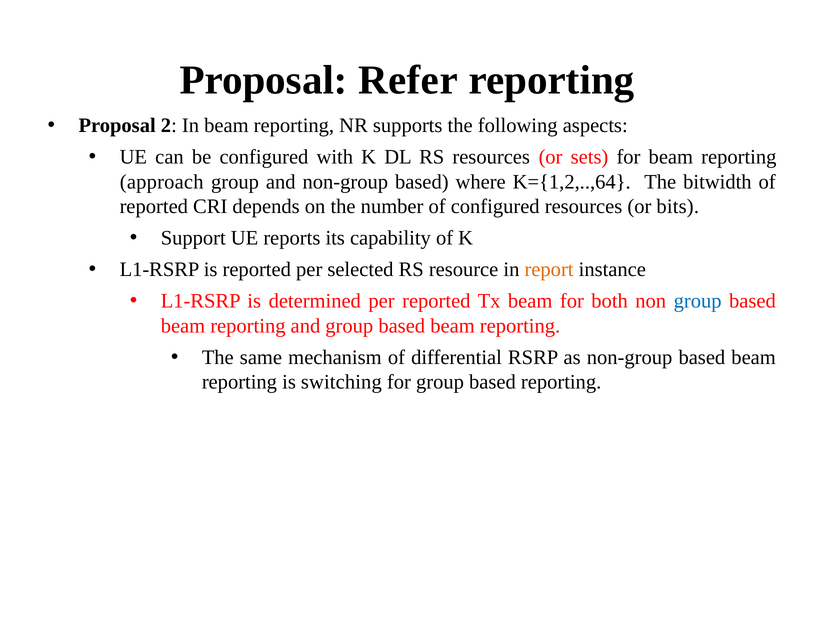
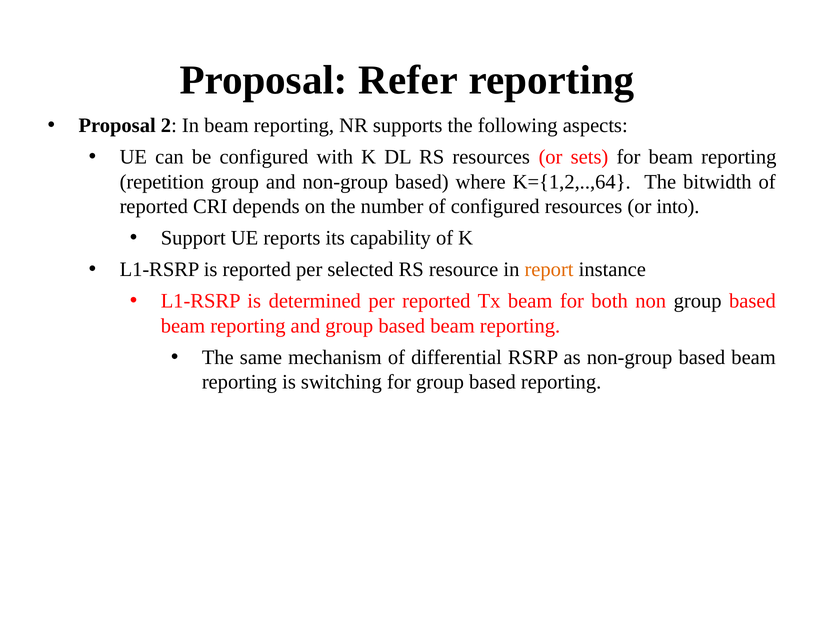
approach: approach -> repetition
bits: bits -> into
group at (698, 301) colour: blue -> black
